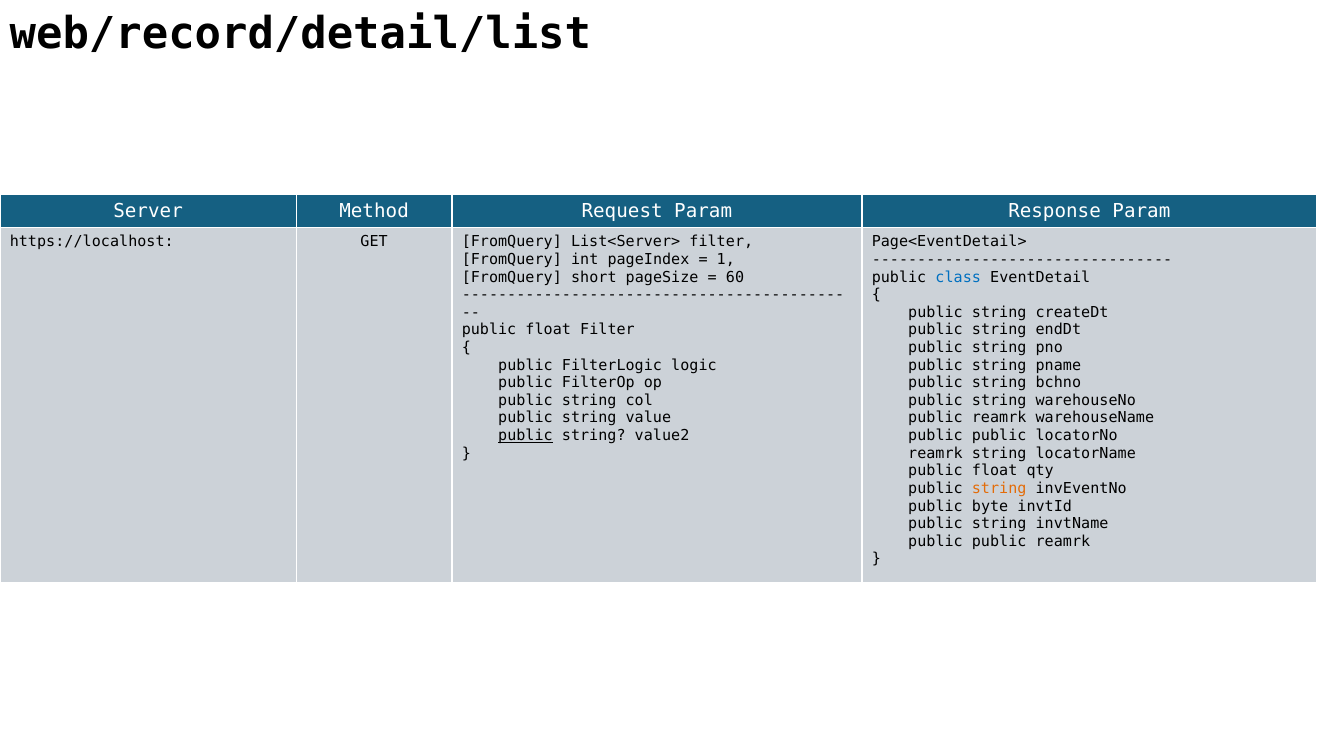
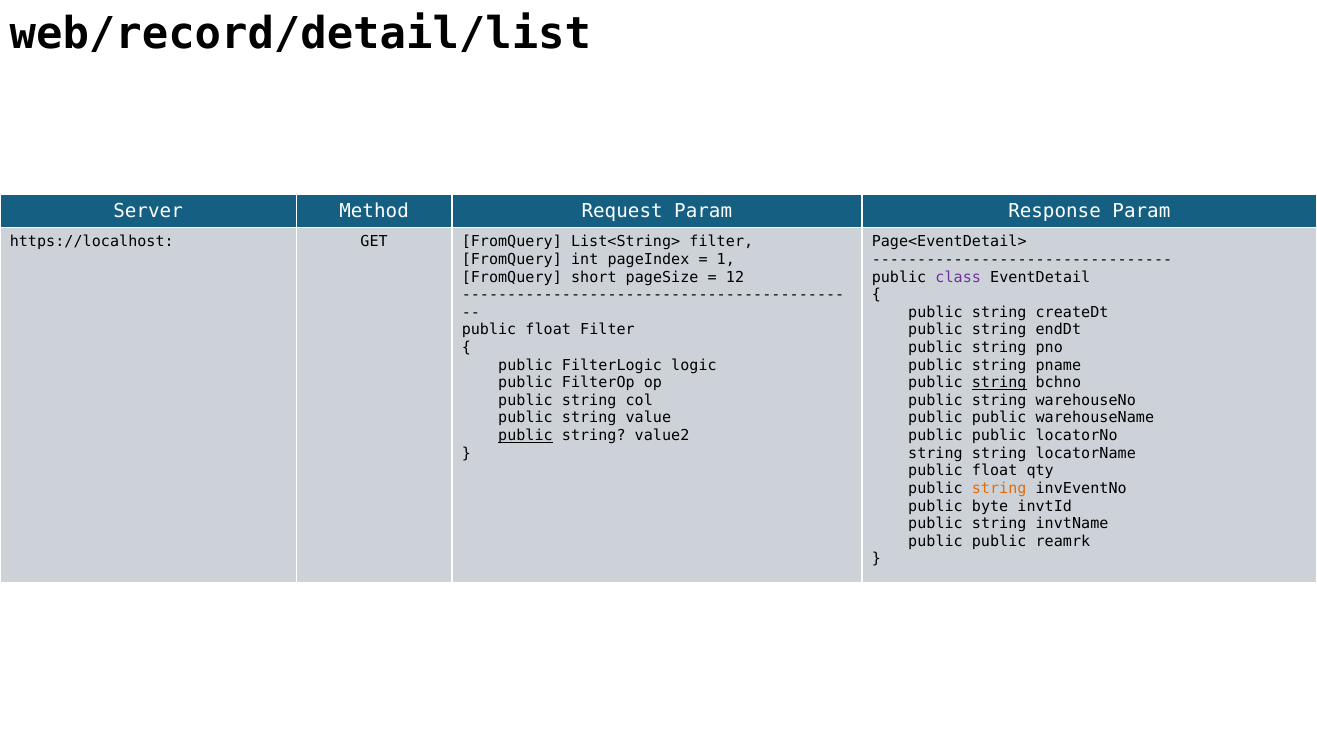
List<Server>: List<Server> -> List<String>
60: 60 -> 12
class colour: blue -> purple
string at (999, 383) underline: none -> present
reamrk at (999, 418): reamrk -> public
reamrk at (935, 453): reamrk -> string
